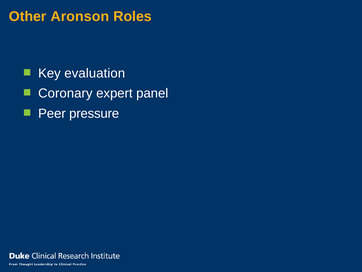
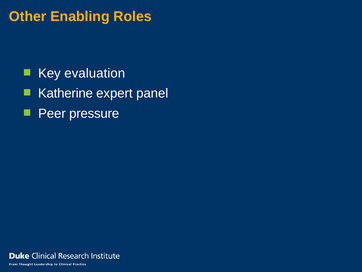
Aronson: Aronson -> Enabling
Coronary: Coronary -> Katherine
